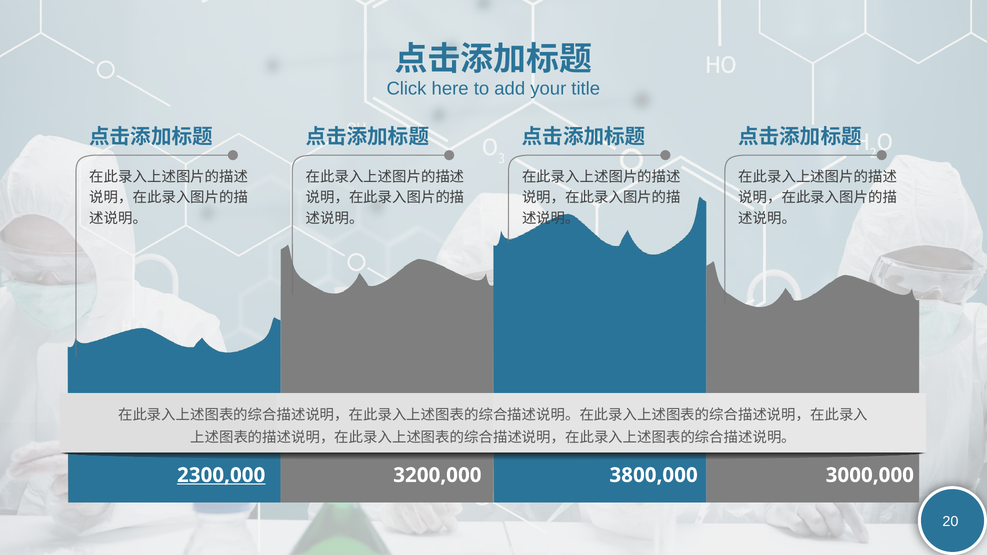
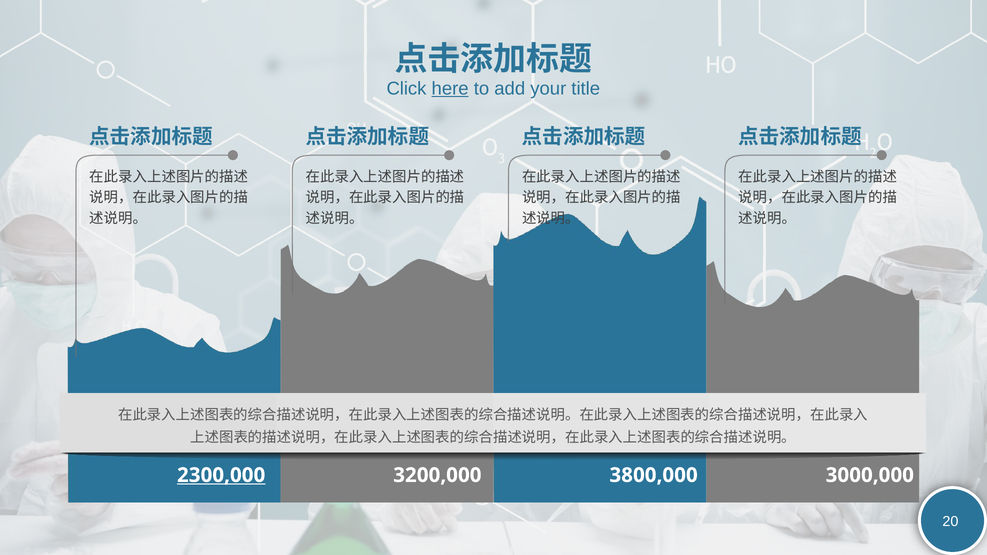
here underline: none -> present
